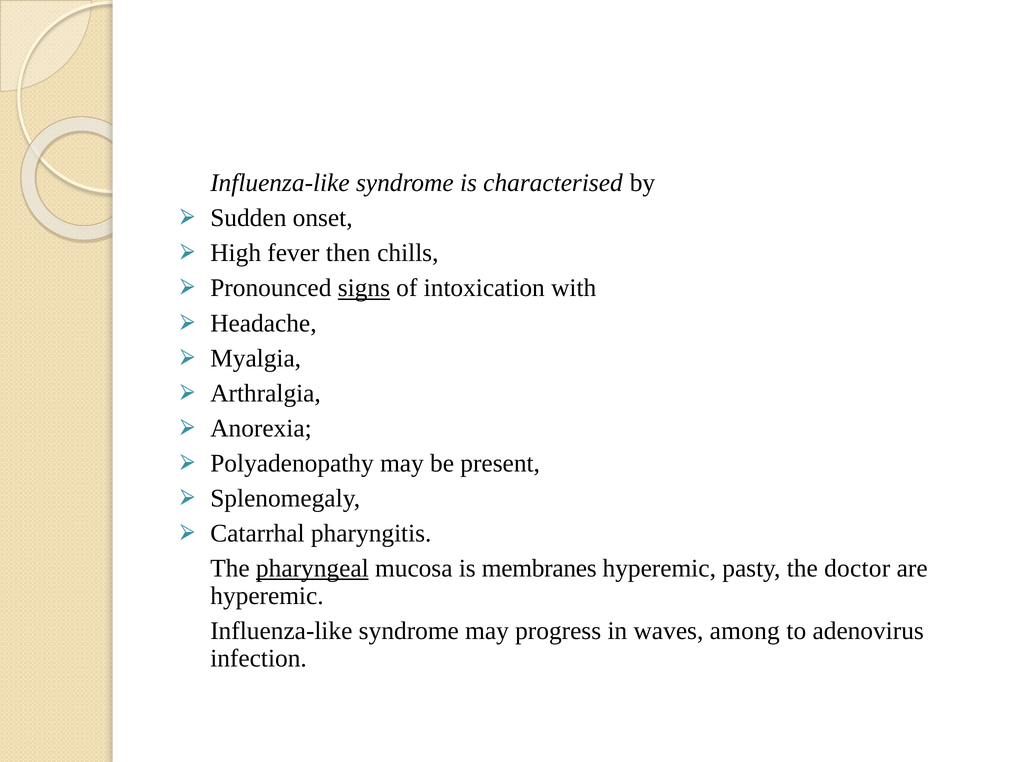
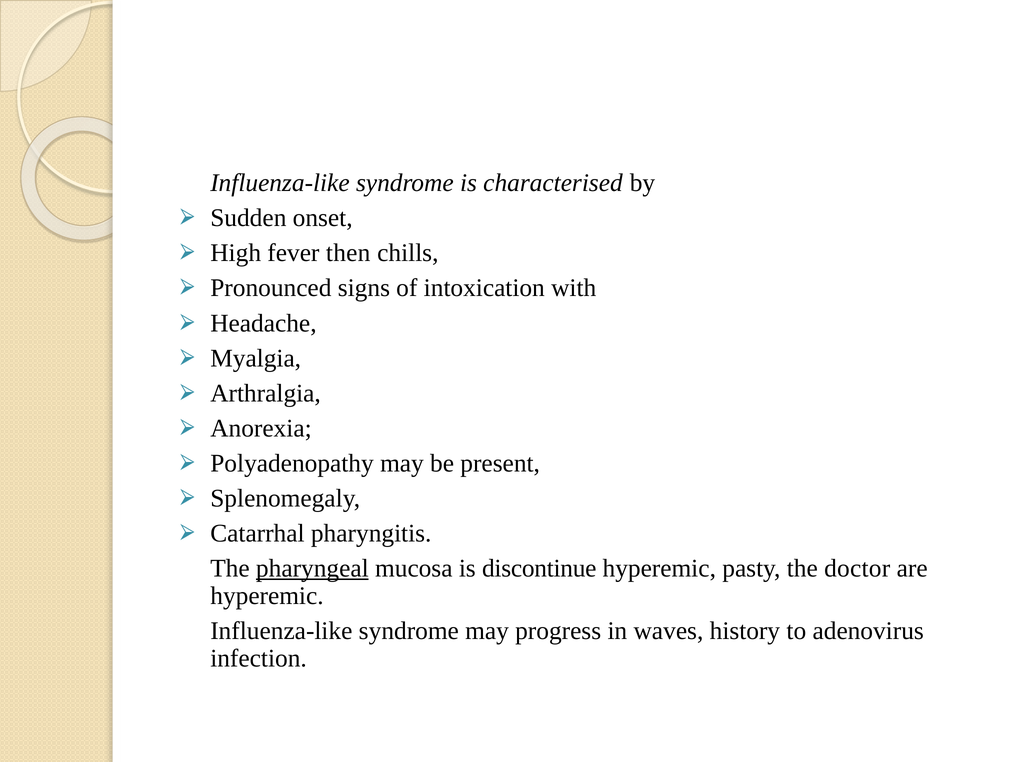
signs underline: present -> none
membranes: membranes -> discontinue
among: among -> history
